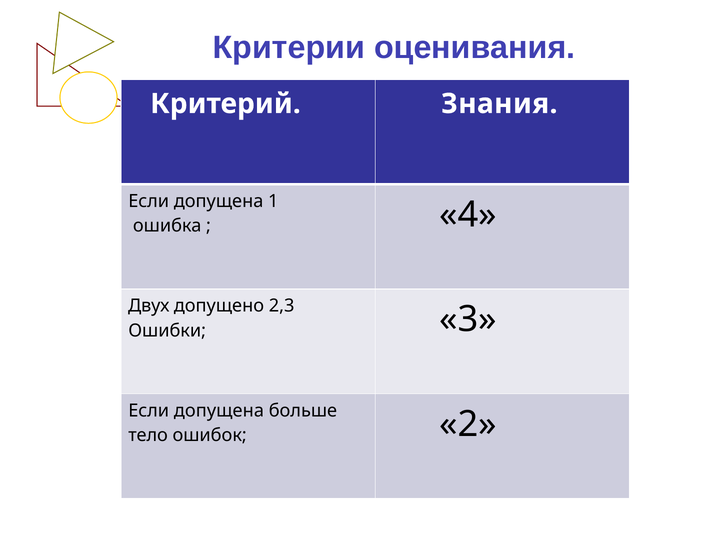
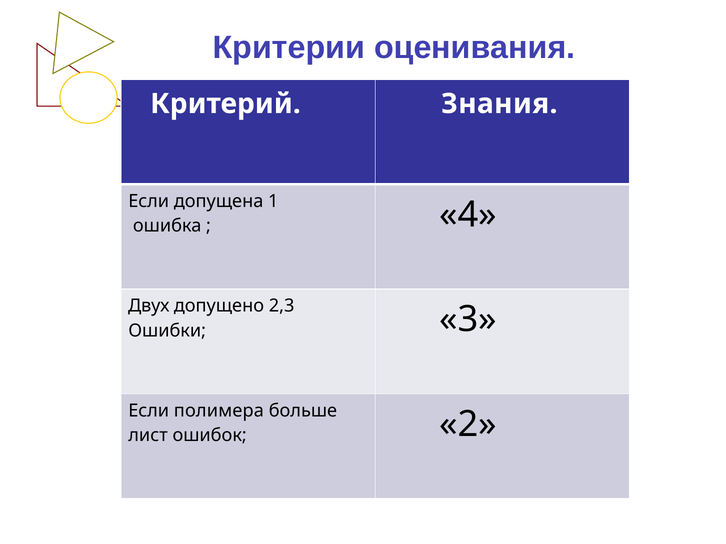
допущена at (219, 411): допущена -> полимера
тело: тело -> лист
